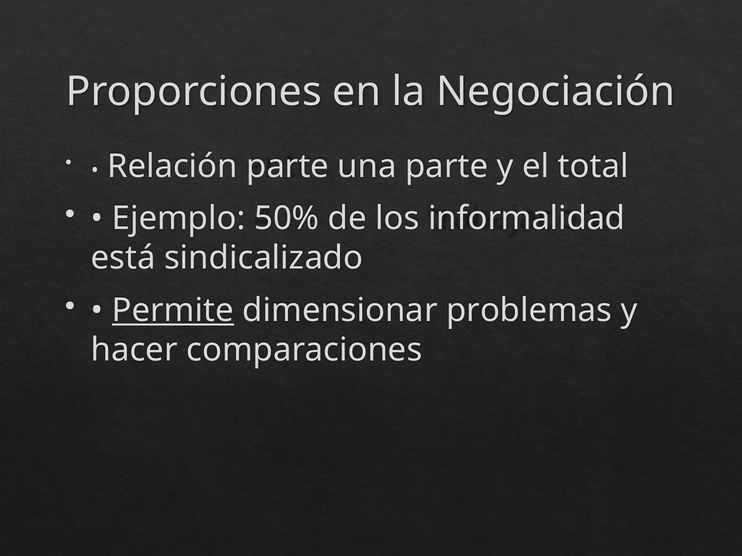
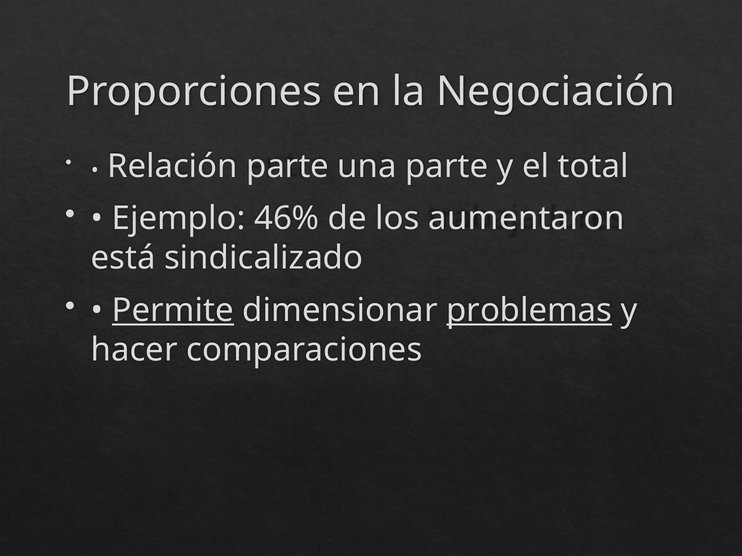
50%: 50% -> 46%
informalidad: informalidad -> aumentaron
problemas underline: none -> present
